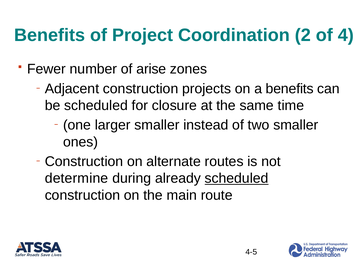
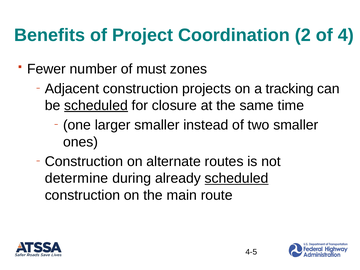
arise: arise -> must
a benefits: benefits -> tracking
scheduled at (96, 105) underline: none -> present
